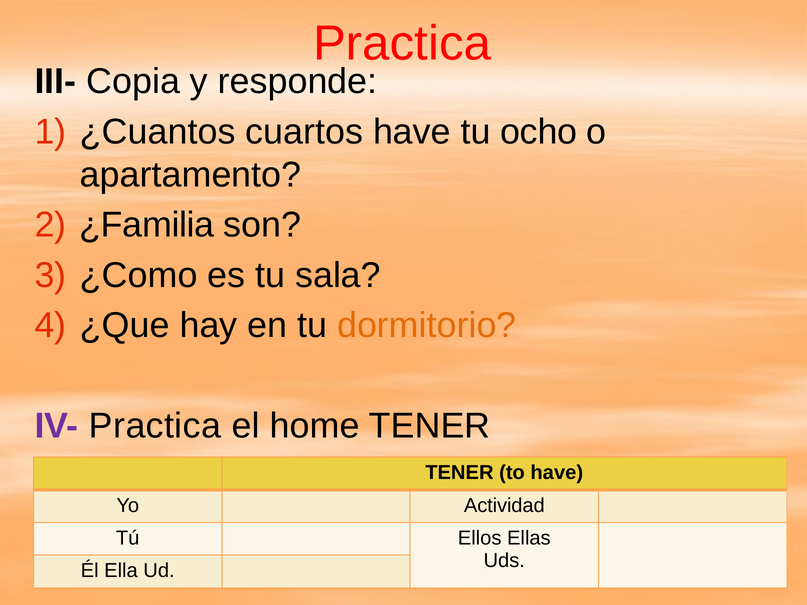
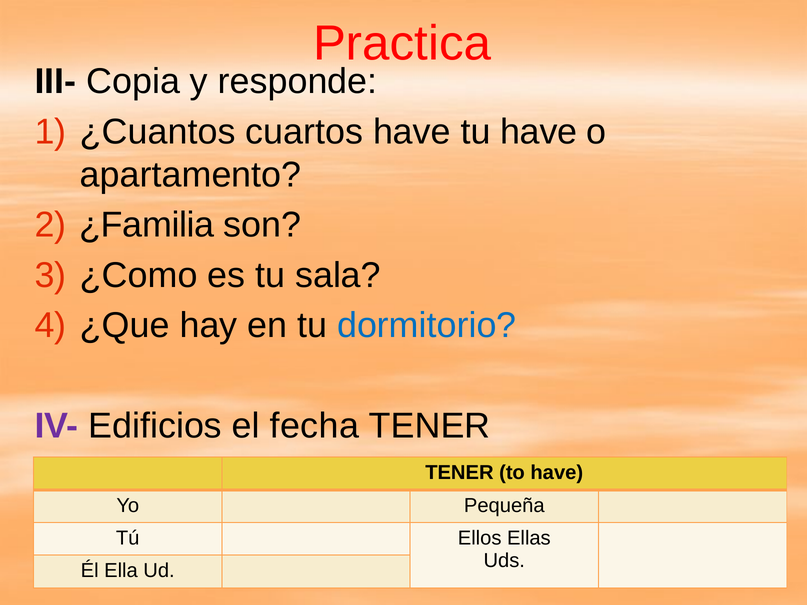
tu ocho: ocho -> have
dormitorio colour: orange -> blue
IV- Practica: Practica -> Edificios
home: home -> fecha
Actividad: Actividad -> Pequeña
